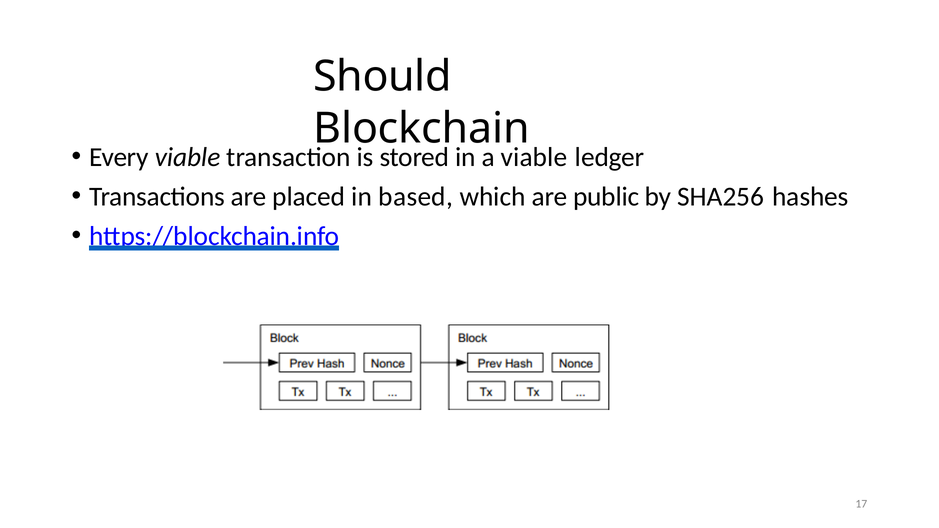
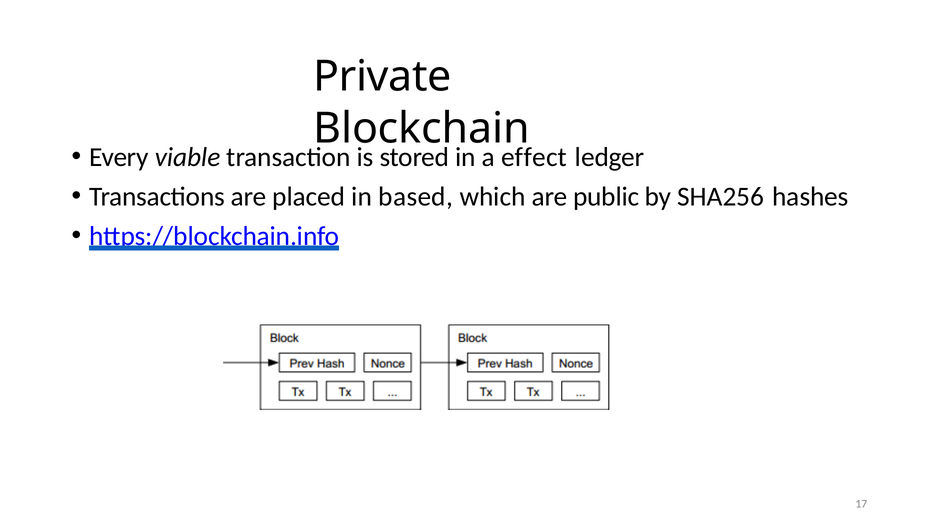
Should: Should -> Private
viable at (534, 157): viable -> effect
